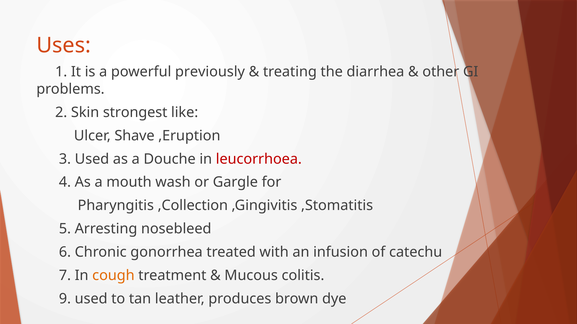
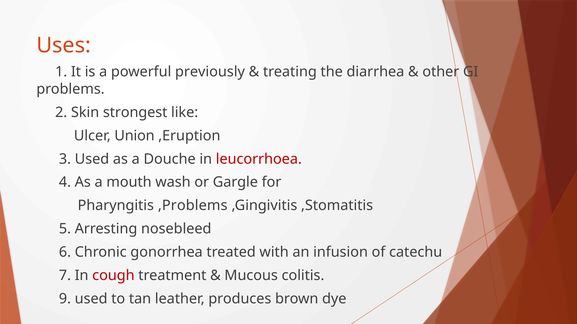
Shave: Shave -> Union
,Collection: ,Collection -> ,Problems
cough colour: orange -> red
